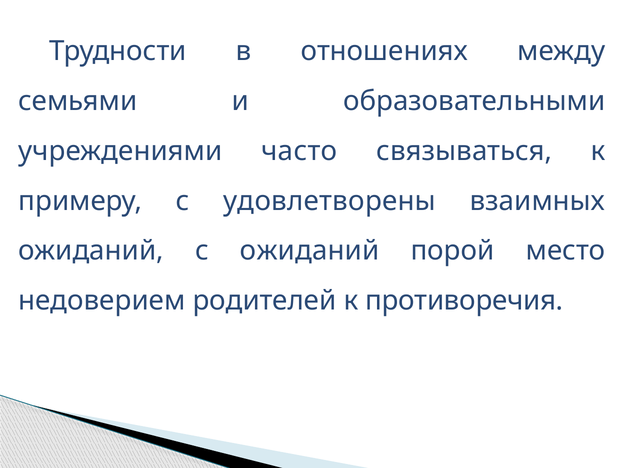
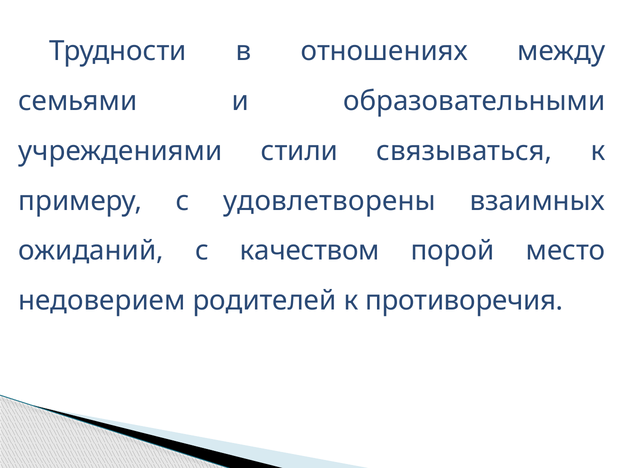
часто: часто -> стили
с ожиданий: ожиданий -> качеством
